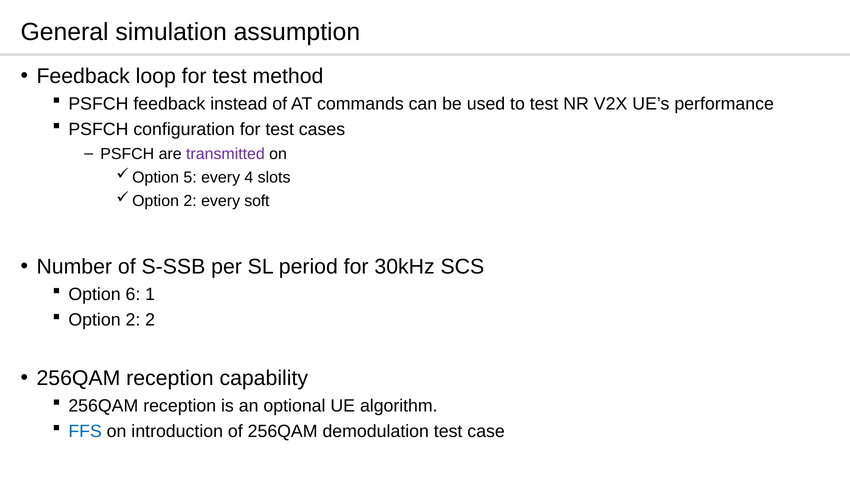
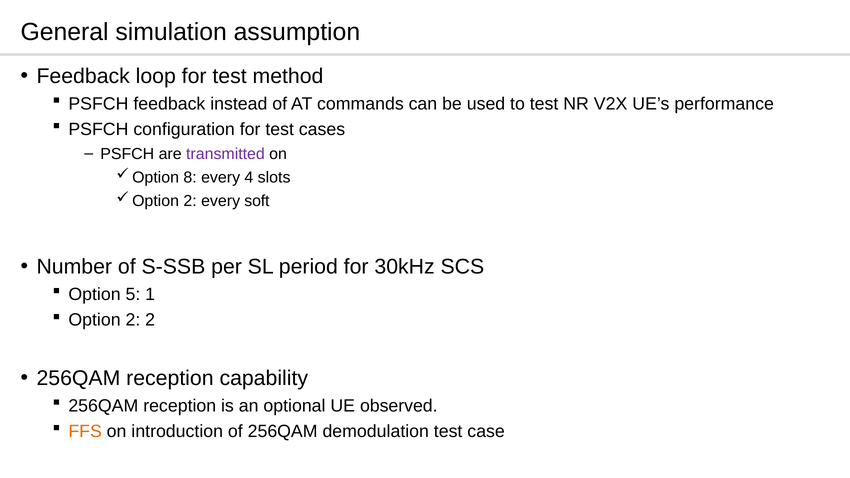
5: 5 -> 8
6: 6 -> 5
algorithm: algorithm -> observed
FFS colour: blue -> orange
